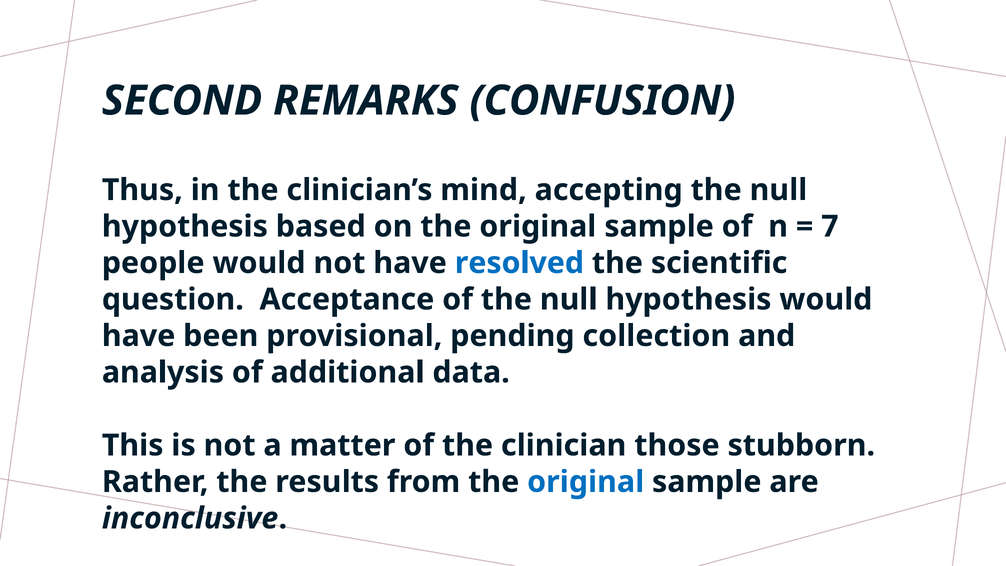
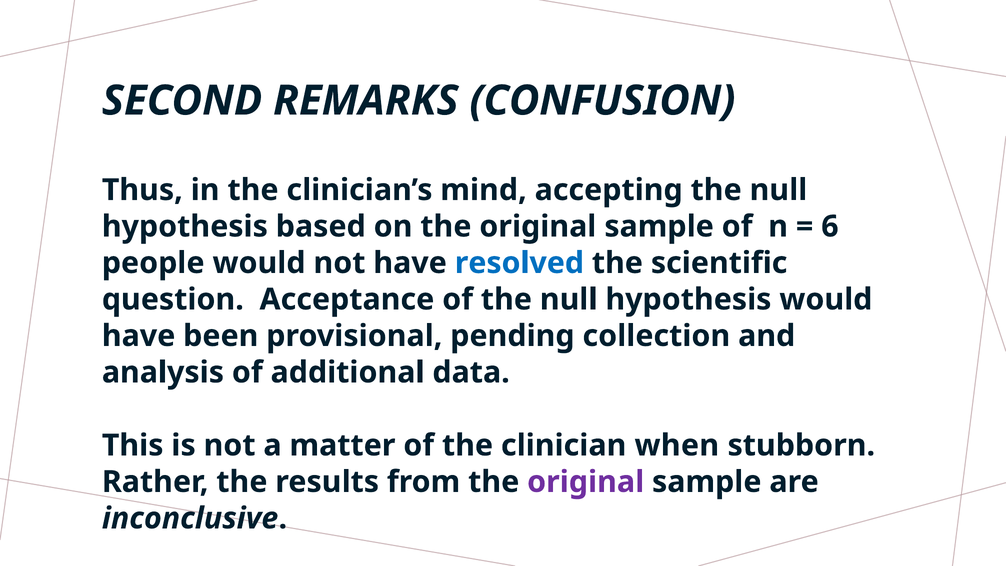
7: 7 -> 6
those: those -> when
original at (586, 482) colour: blue -> purple
